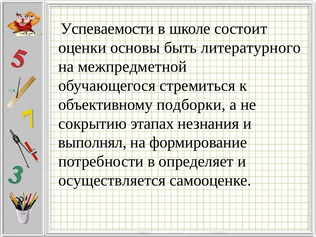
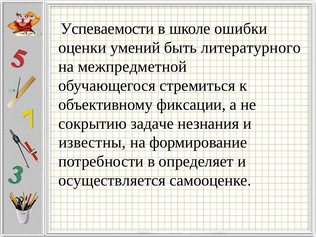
состоит: состоит -> ошибки
основы: основы -> умений
подборки: подборки -> фиксации
этапах: этапах -> задаче
выполнял: выполнял -> известны
